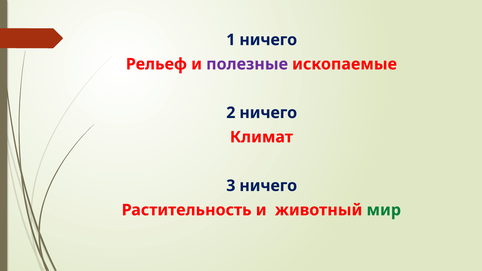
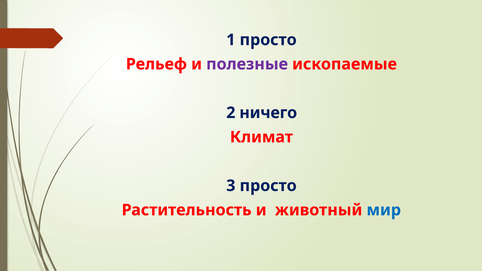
1 ничего: ничего -> просто
3 ничего: ничего -> просто
мир colour: green -> blue
